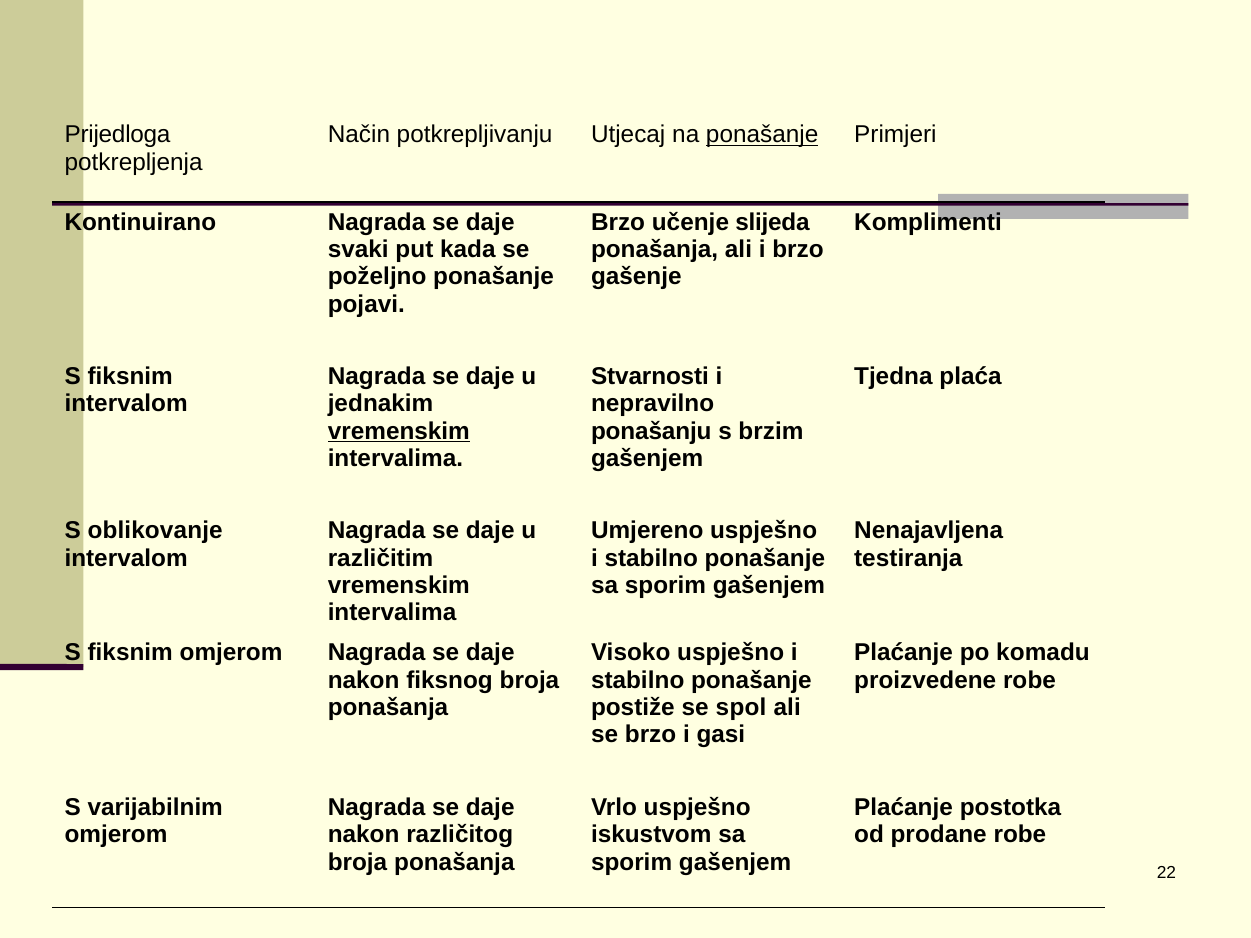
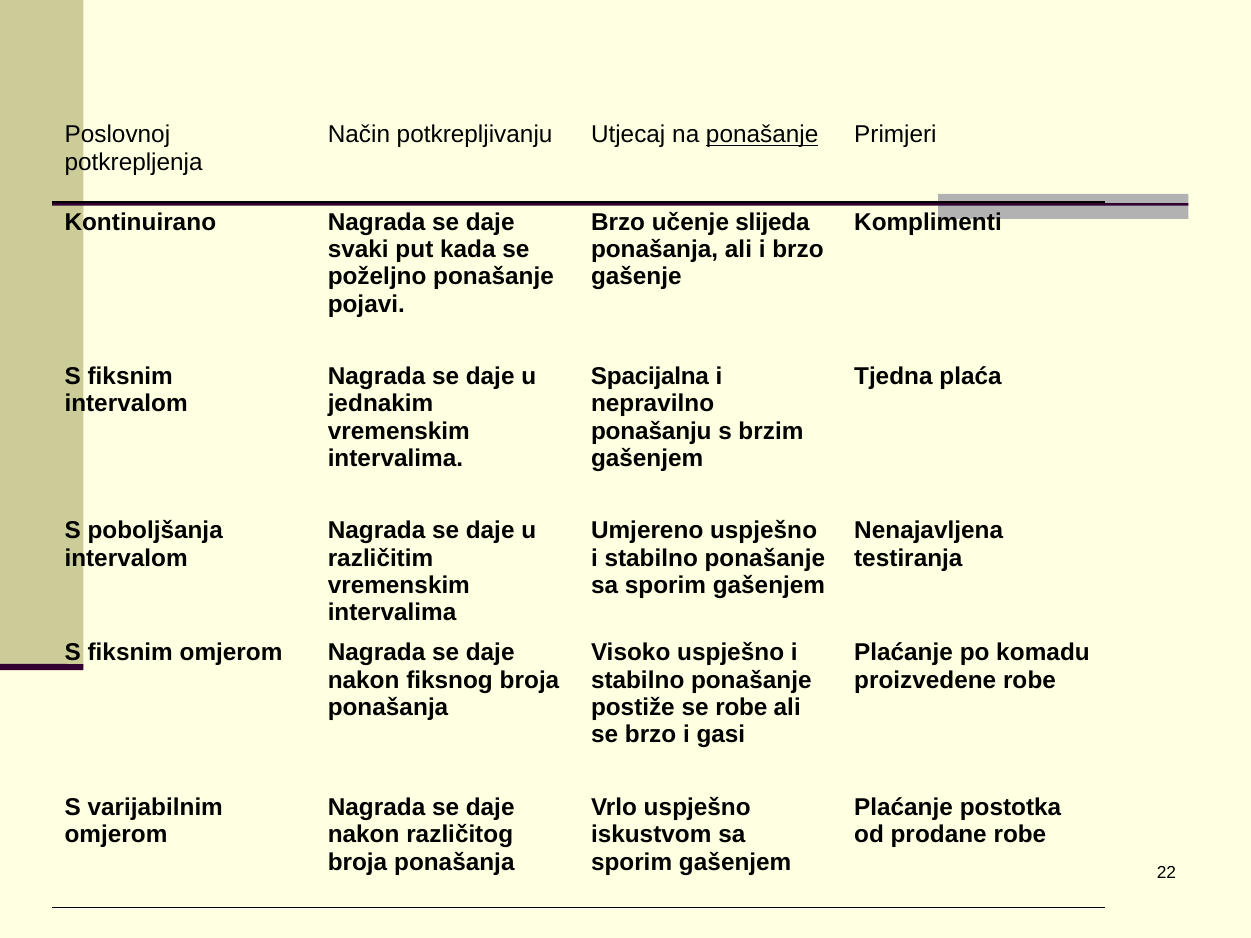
Prijedloga: Prijedloga -> Poslovnoj
Stvarnosti: Stvarnosti -> Spacijalna
vremenskim at (399, 431) underline: present -> none
oblikovanje: oblikovanje -> poboljšanja
se spol: spol -> robe
